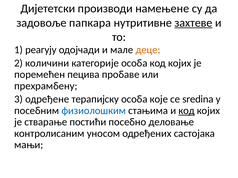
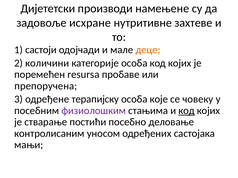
папкара: папкара -> исхране
захтеве underline: present -> none
реагују: реагују -> састоји
пецива: пецива -> resursa
прехрамбену: прехрамбену -> препоручена
sredina: sredina -> човеку
физиолошким colour: blue -> purple
